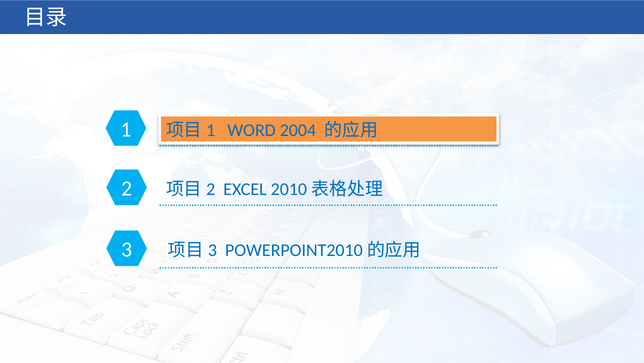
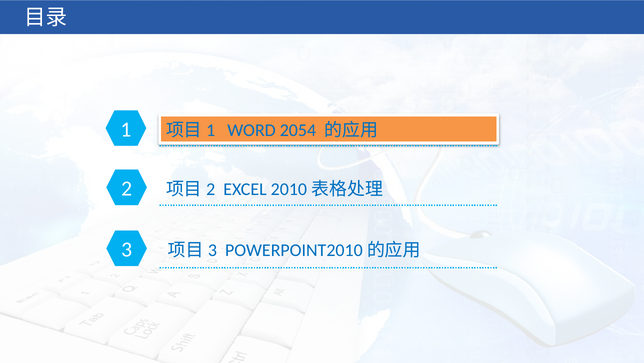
2004: 2004 -> 2054
